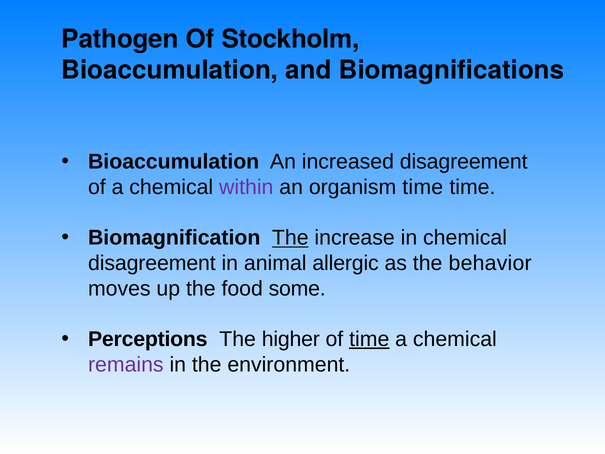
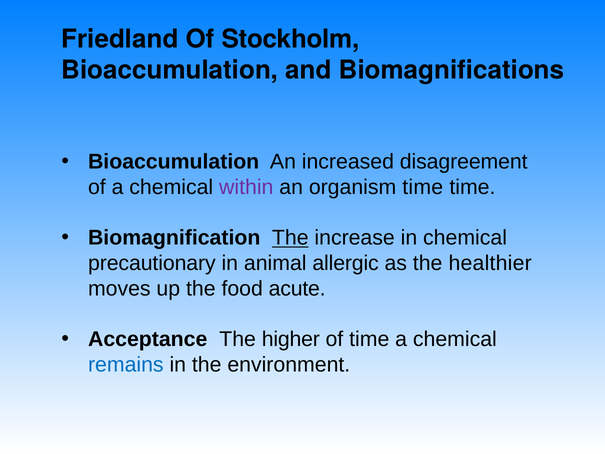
Pathogen: Pathogen -> Friedland
disagreement at (152, 263): disagreement -> precautionary
behavior: behavior -> healthier
some: some -> acute
Perceptions: Perceptions -> Acceptance
time at (369, 339) underline: present -> none
remains colour: purple -> blue
